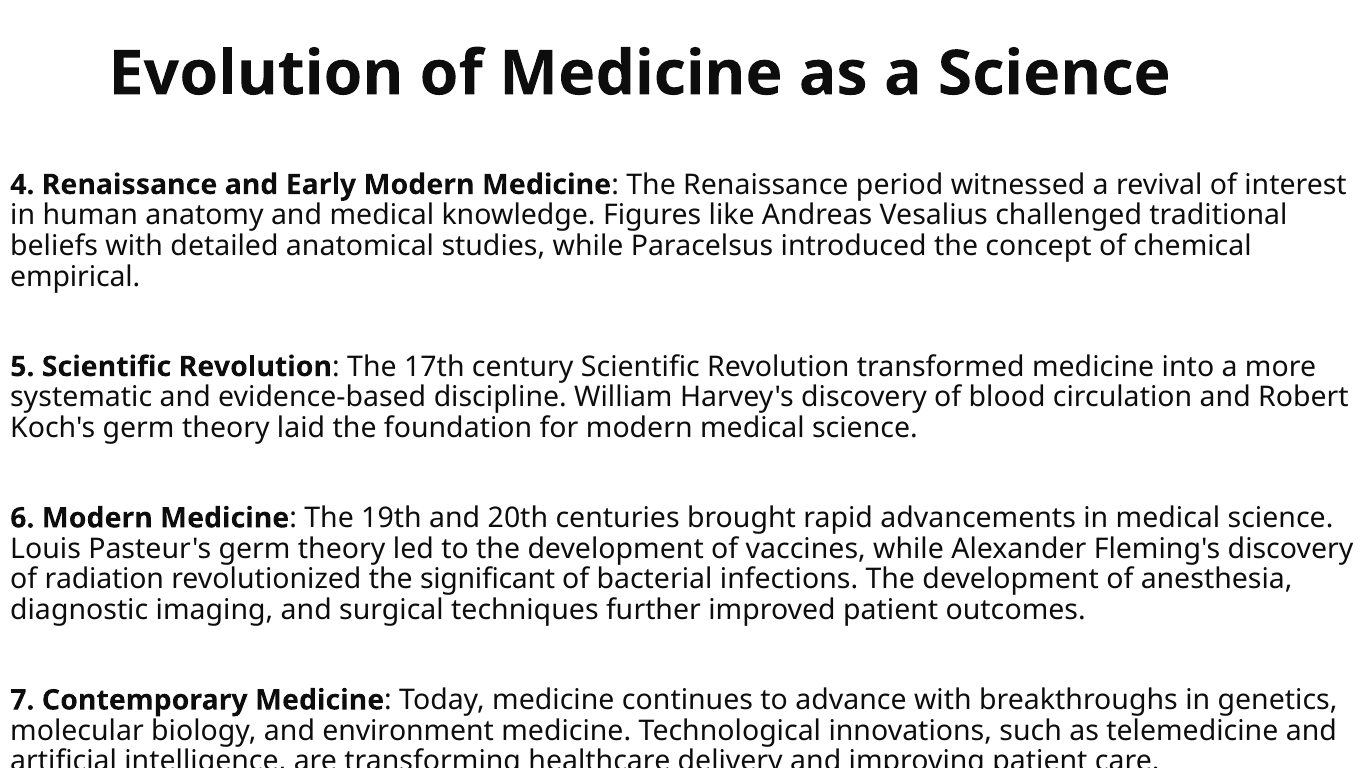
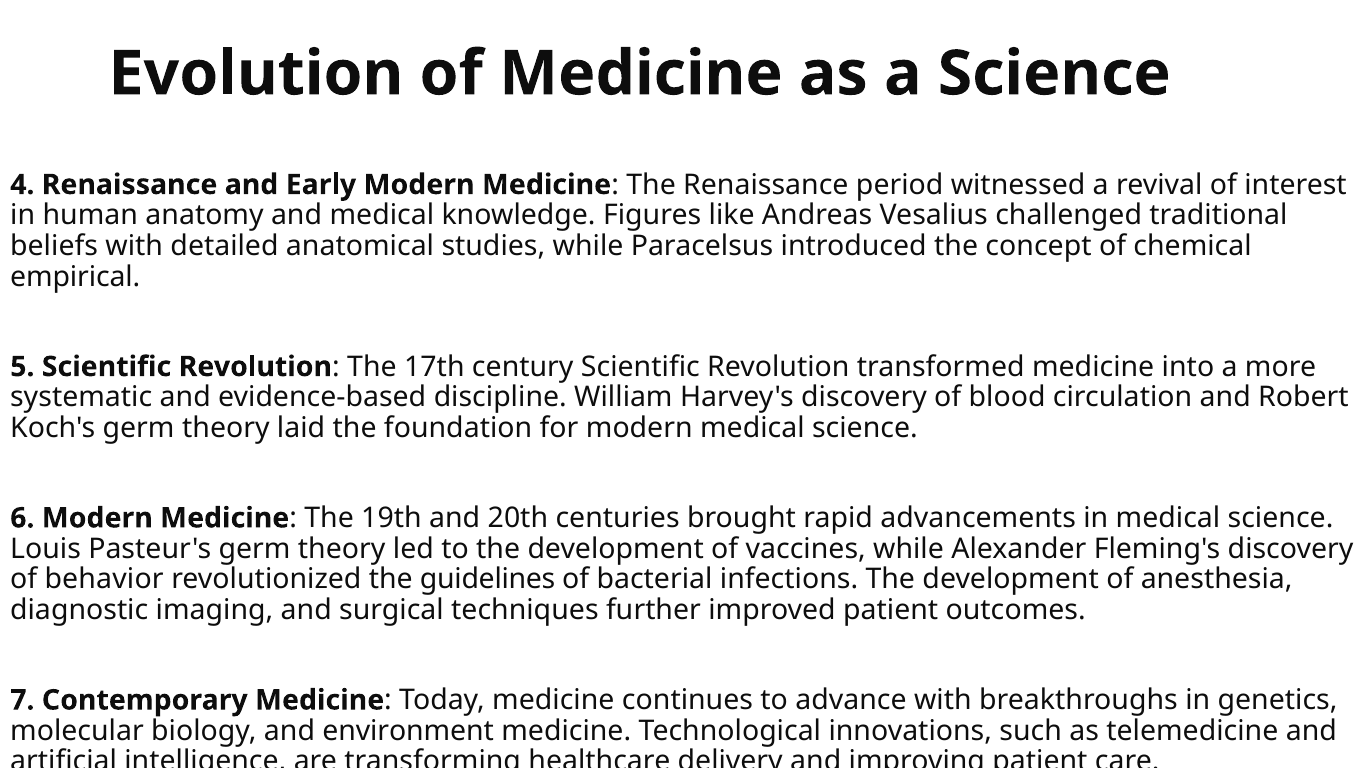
radiation: radiation -> behavior
significant: significant -> guidelines
